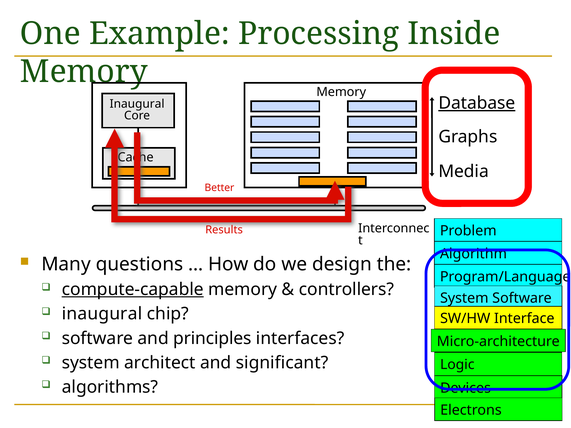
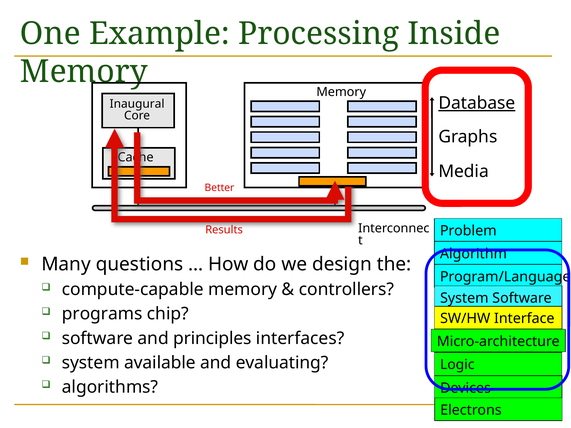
compute-capable underline: present -> none
inaugural at (102, 314): inaugural -> programs
architect: architect -> available
significant: significant -> evaluating
